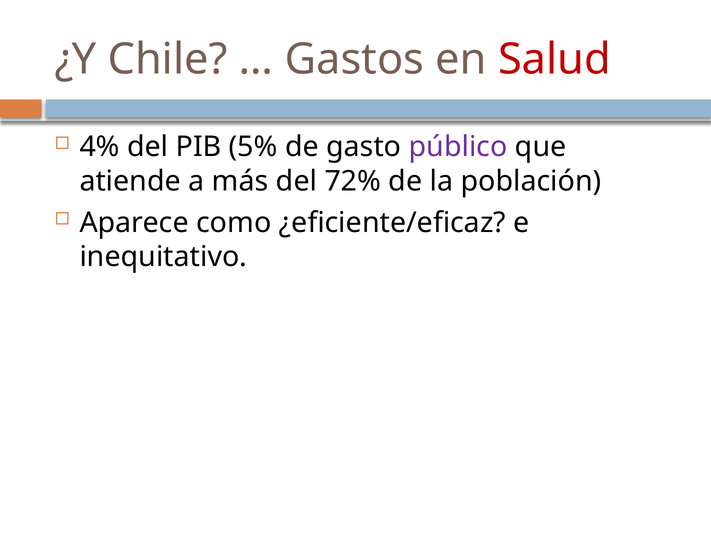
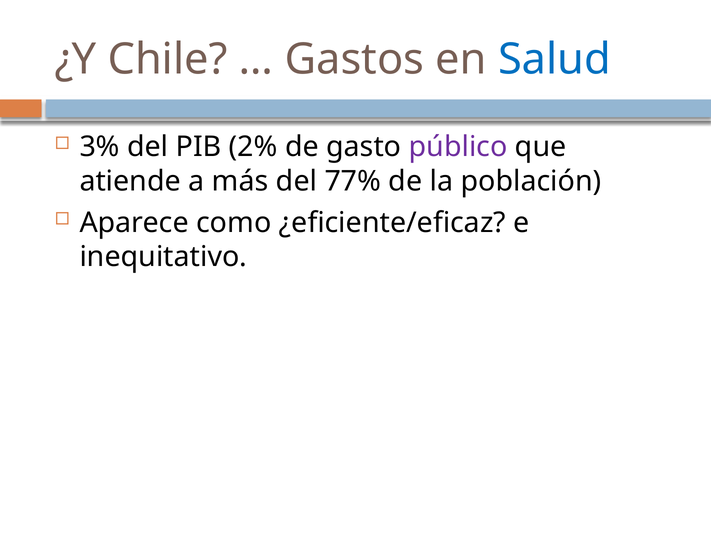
Salud colour: red -> blue
4%: 4% -> 3%
5%: 5% -> 2%
72%: 72% -> 77%
